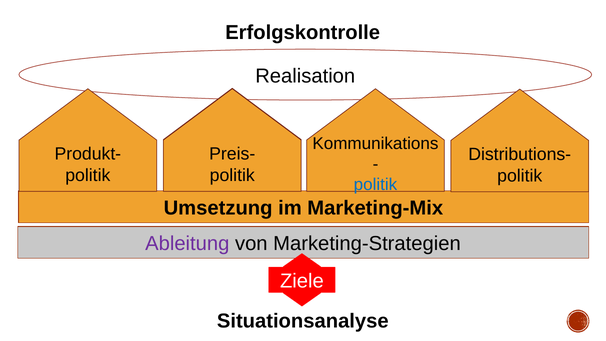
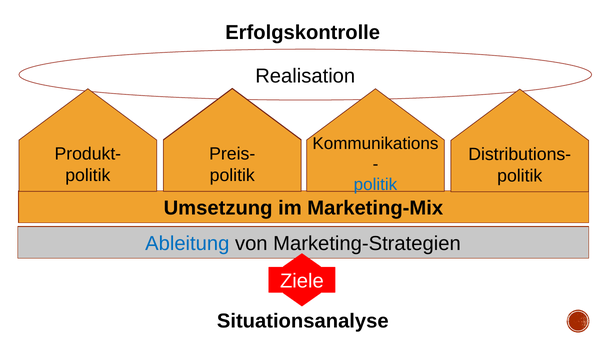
Ableitung colour: purple -> blue
